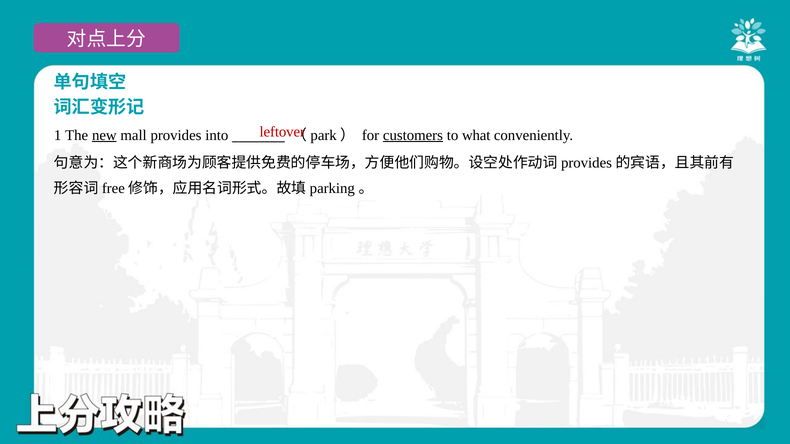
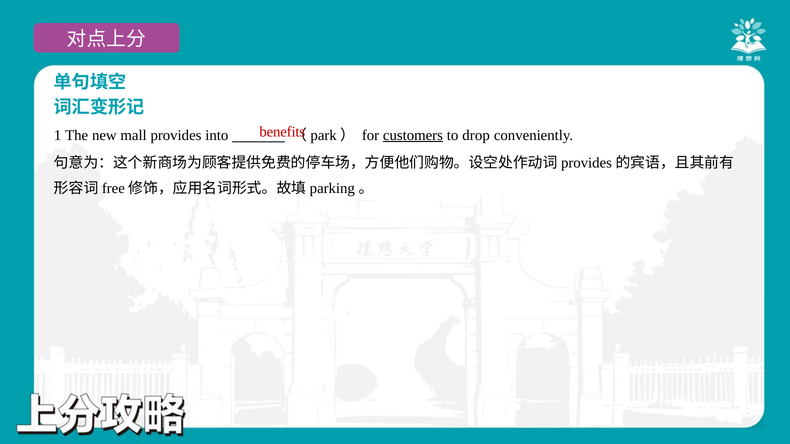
leftover: leftover -> benefits
new underline: present -> none
what: what -> drop
